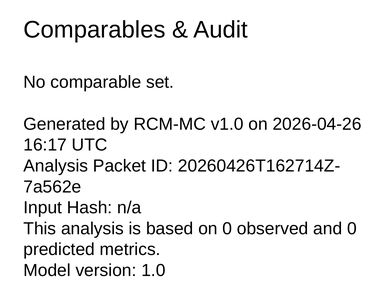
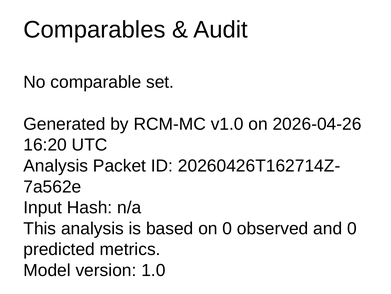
16:17: 16:17 -> 16:20
